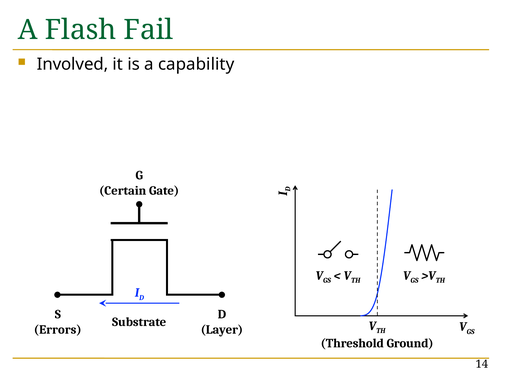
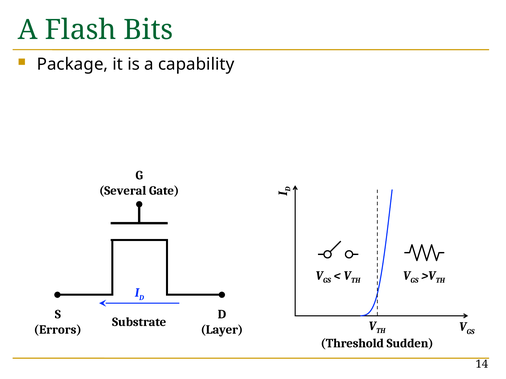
Fail: Fail -> Bits
Involved: Involved -> Package
Certain: Certain -> Several
Ground: Ground -> Sudden
